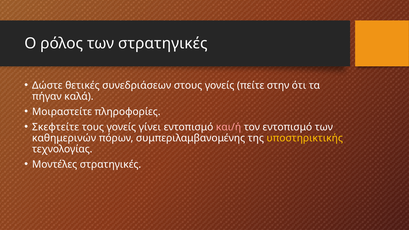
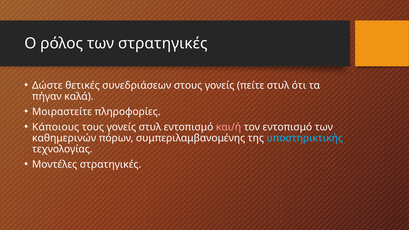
πείτε στην: στην -> στυλ
Σκεφτείτε: Σκεφτείτε -> Κάποιους
γονείς γίνει: γίνει -> στυλ
υποστηρικτικής colour: yellow -> light blue
